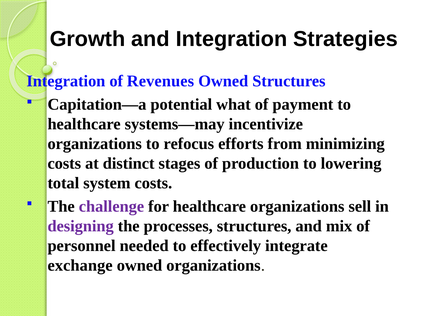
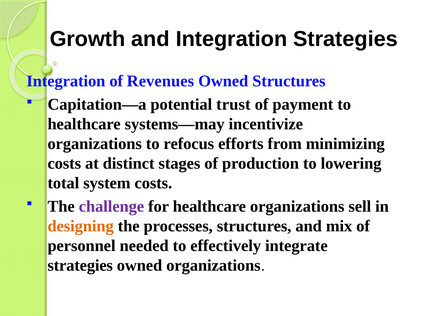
what: what -> trust
designing colour: purple -> orange
exchange at (80, 265): exchange -> strategies
